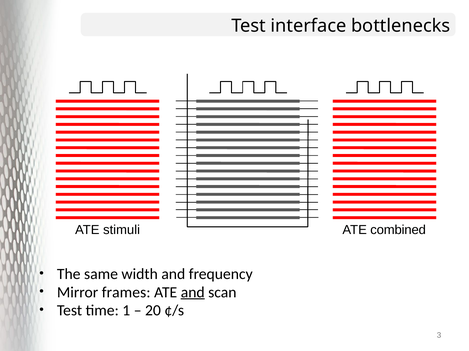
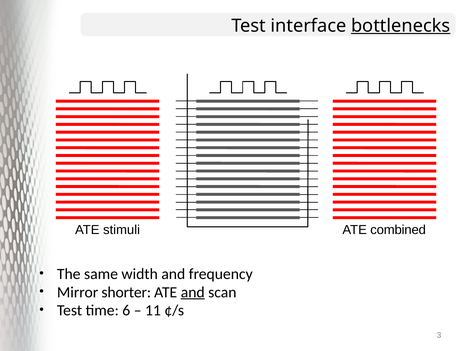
bottlenecks underline: none -> present
frames: frames -> shorter
1: 1 -> 6
20: 20 -> 11
